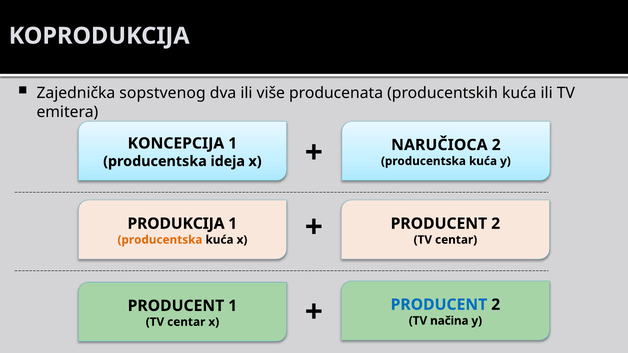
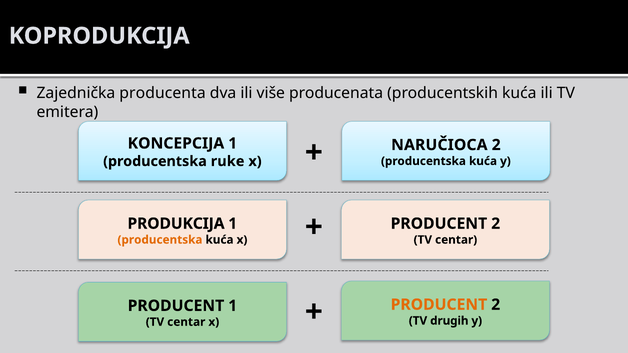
sopstvenog: sopstvenog -> producenta
ideja: ideja -> ruke
PRODUCENT at (439, 305) colour: blue -> orange
načina: načina -> drugih
